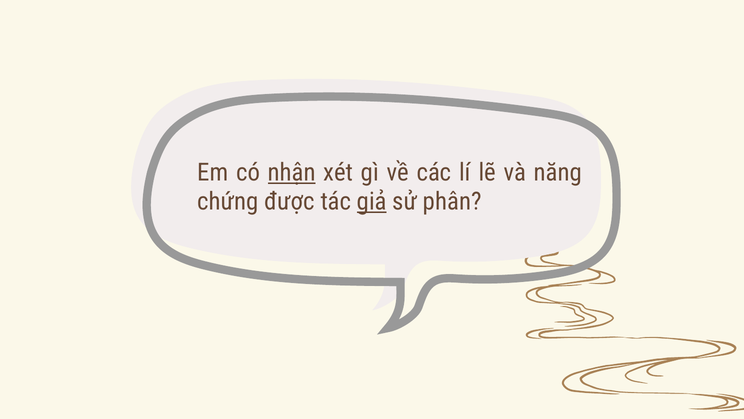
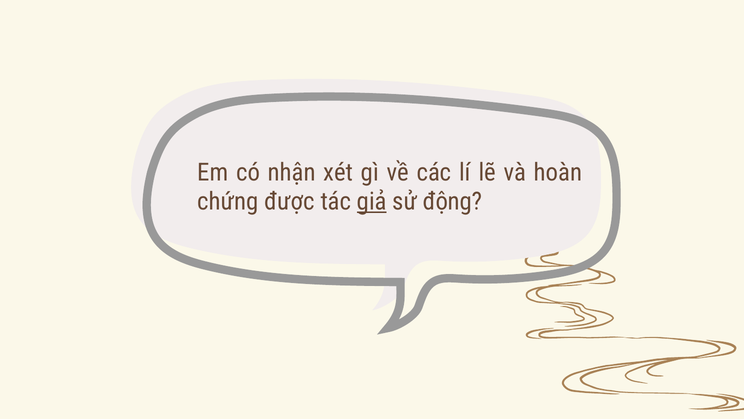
nhận underline: present -> none
năng: năng -> hoàn
phân: phân -> động
